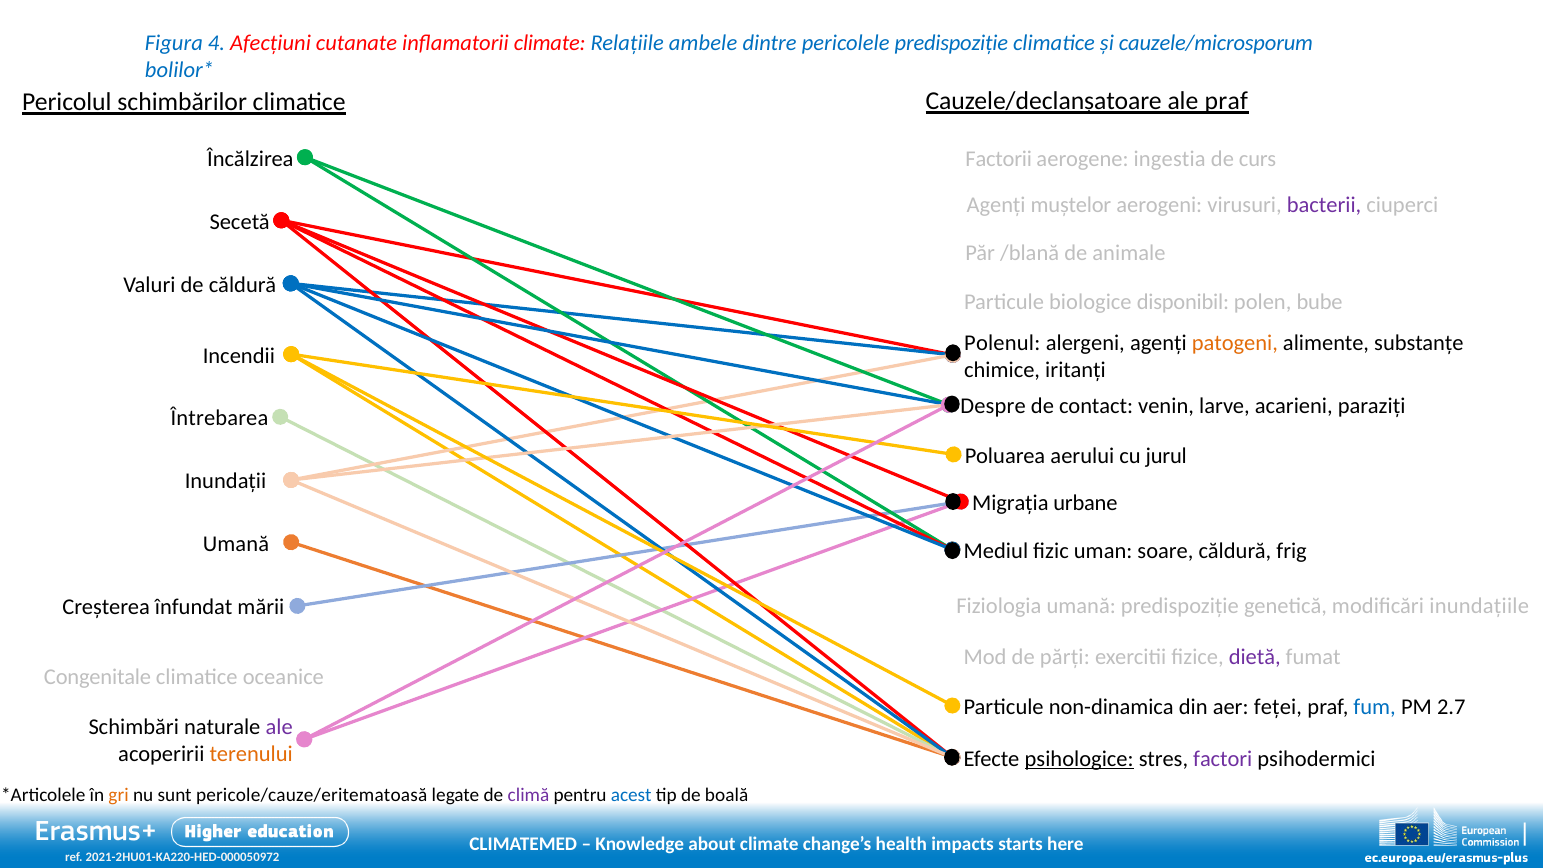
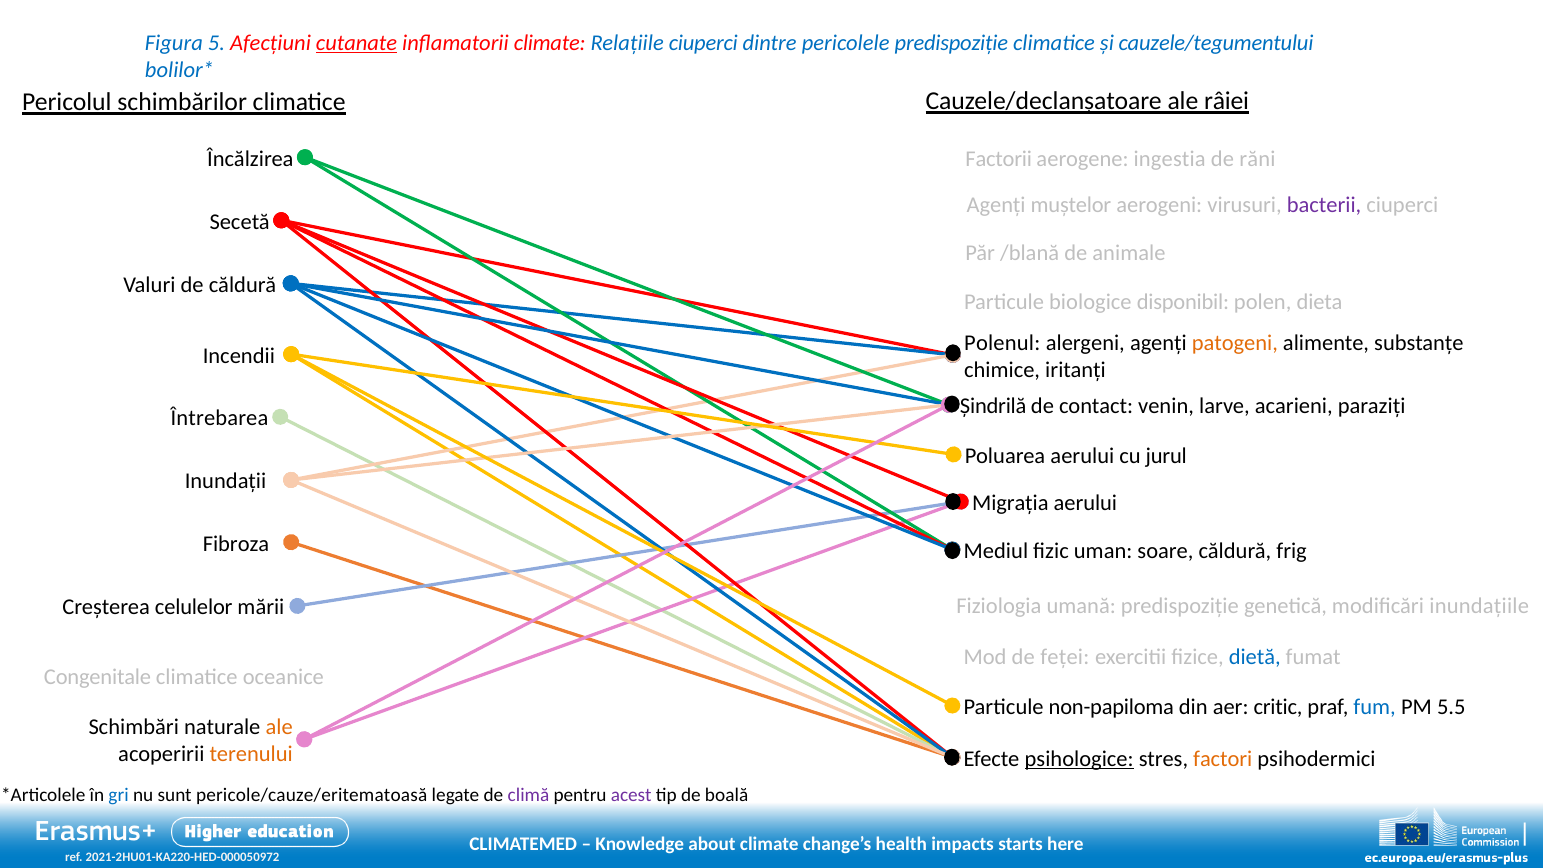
4: 4 -> 5
cutanate underline: none -> present
Relațiile ambele: ambele -> ciuperci
cauzele/microsporum: cauzele/microsporum -> cauzele/tegumentului
ale praf: praf -> râiei
curs: curs -> răni
bube: bube -> dieta
Despre: Despre -> Șindrilă
Migrația urbane: urbane -> aerului
Umană at (236, 544): Umană -> Fibroza
înfundat: înfundat -> celulelor
părți: părți -> feței
dietă colour: purple -> blue
non-dinamica: non-dinamica -> non-papiloma
feței: feței -> critic
2.7: 2.7 -> 5.5
ale at (279, 727) colour: purple -> orange
factori colour: purple -> orange
gri colour: orange -> blue
acest colour: blue -> purple
